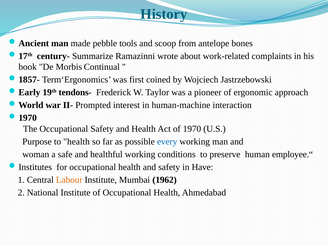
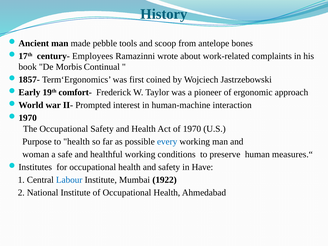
Summarize: Summarize -> Employees
tendons-: tendons- -> comfort-
employee.“: employee.“ -> measures.“
Labour colour: orange -> blue
1962: 1962 -> 1922
